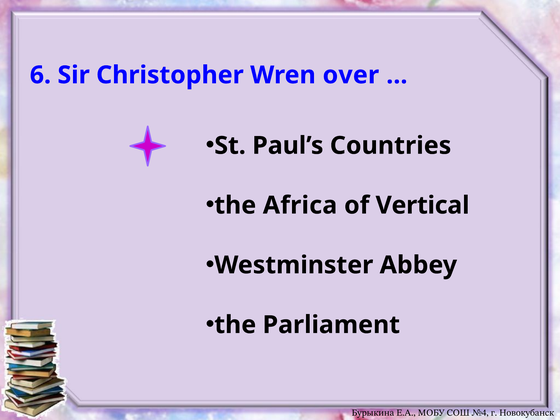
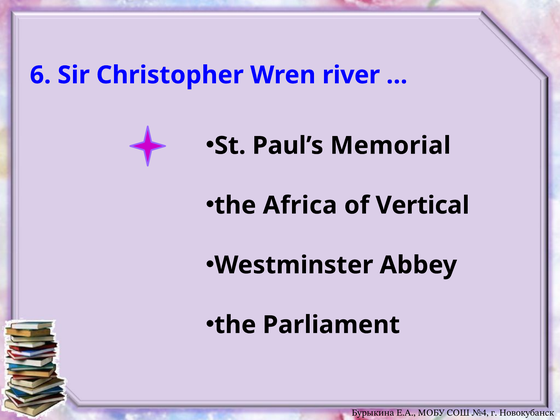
over: over -> river
Countries: Countries -> Memorial
